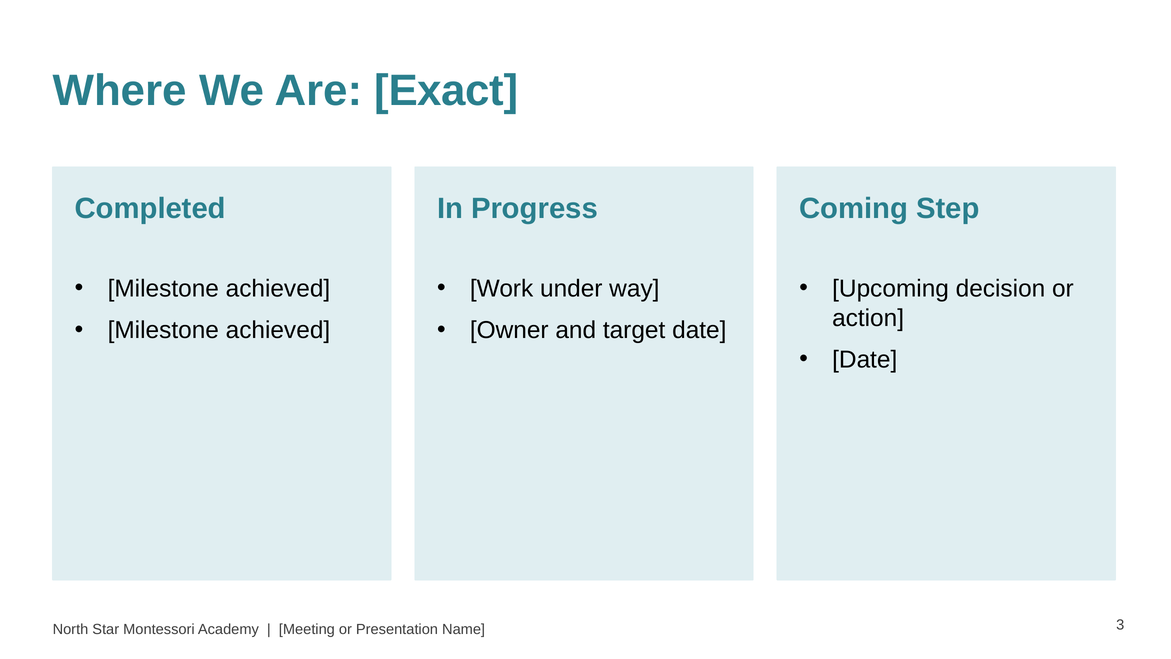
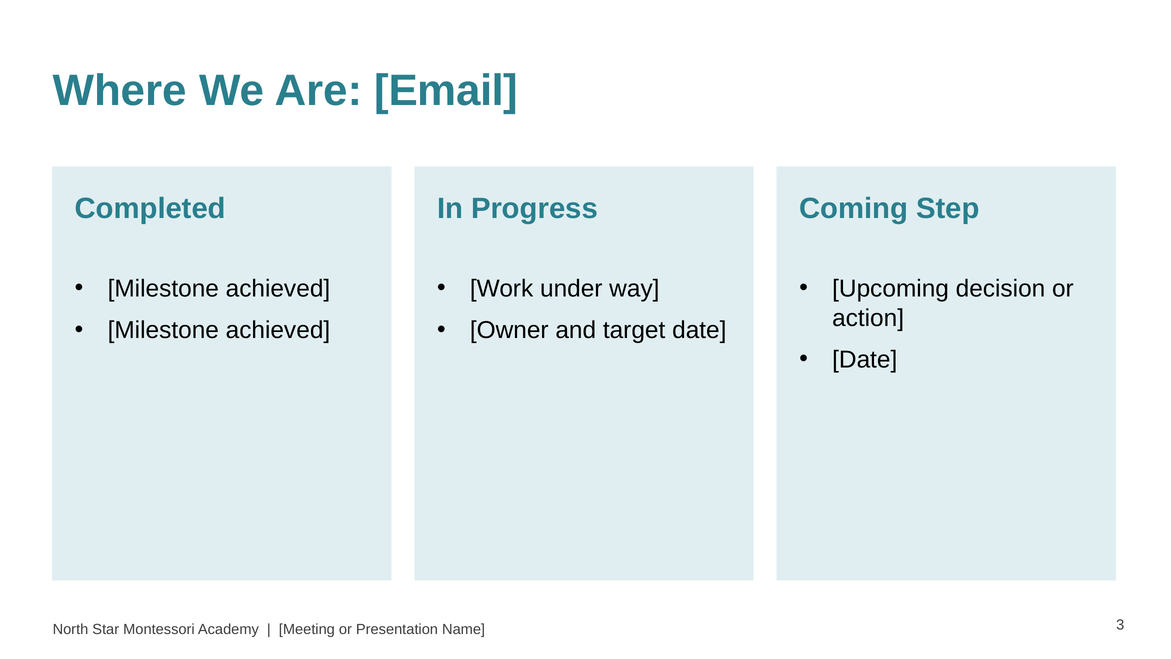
Exact: Exact -> Email
